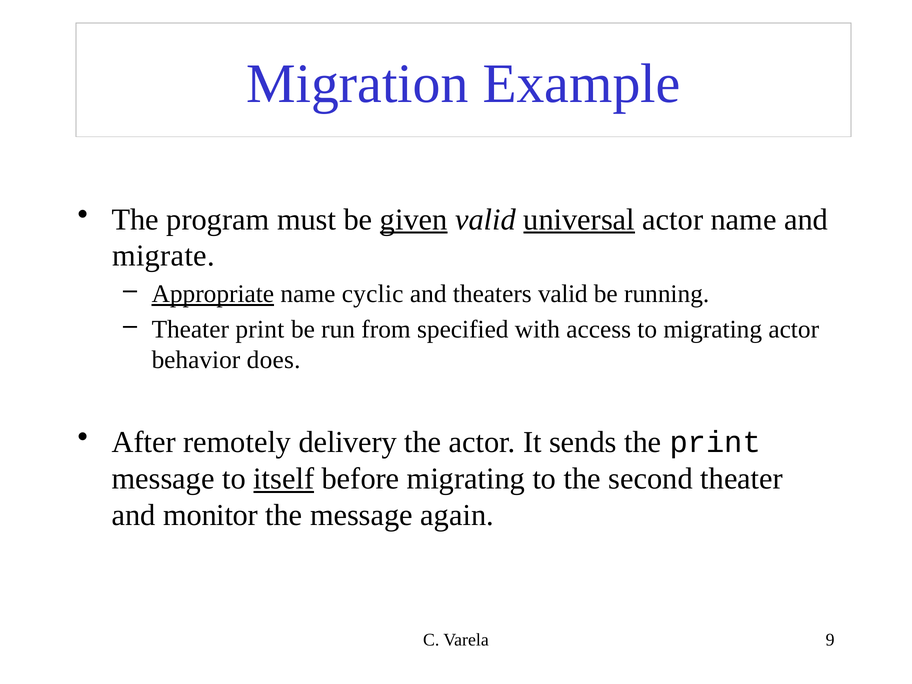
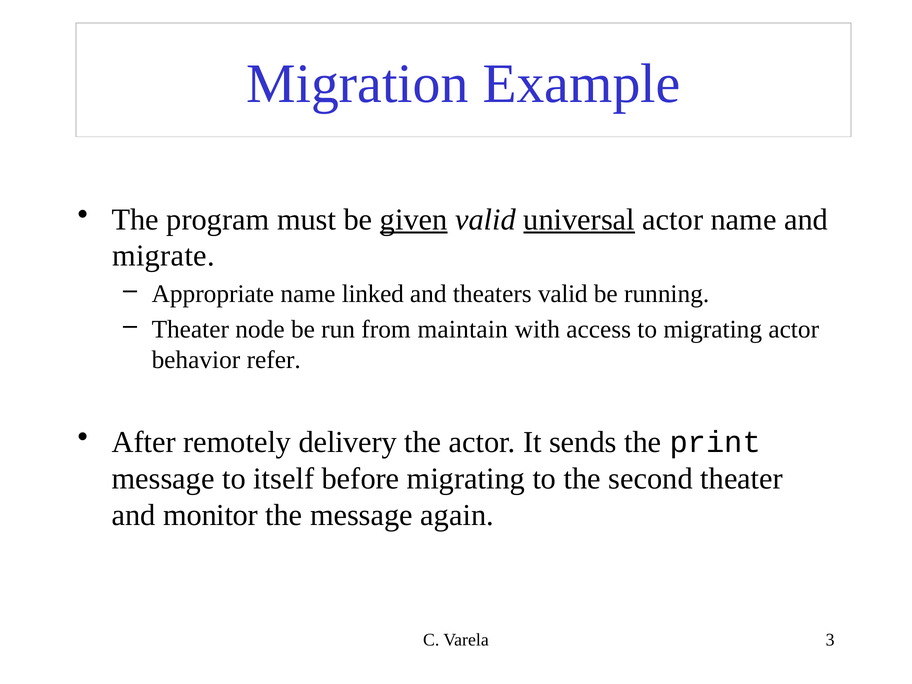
Appropriate underline: present -> none
cyclic: cyclic -> linked
Theater print: print -> node
specified: specified -> maintain
does: does -> refer
itself underline: present -> none
9: 9 -> 3
